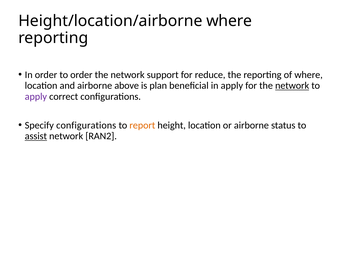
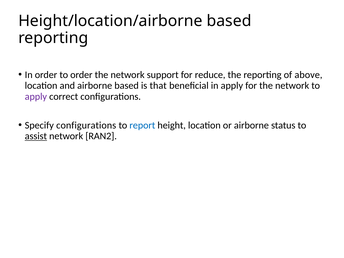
Height/location/airborne where: where -> based
of where: where -> above
airborne above: above -> based
plan: plan -> that
network at (292, 86) underline: present -> none
report colour: orange -> blue
